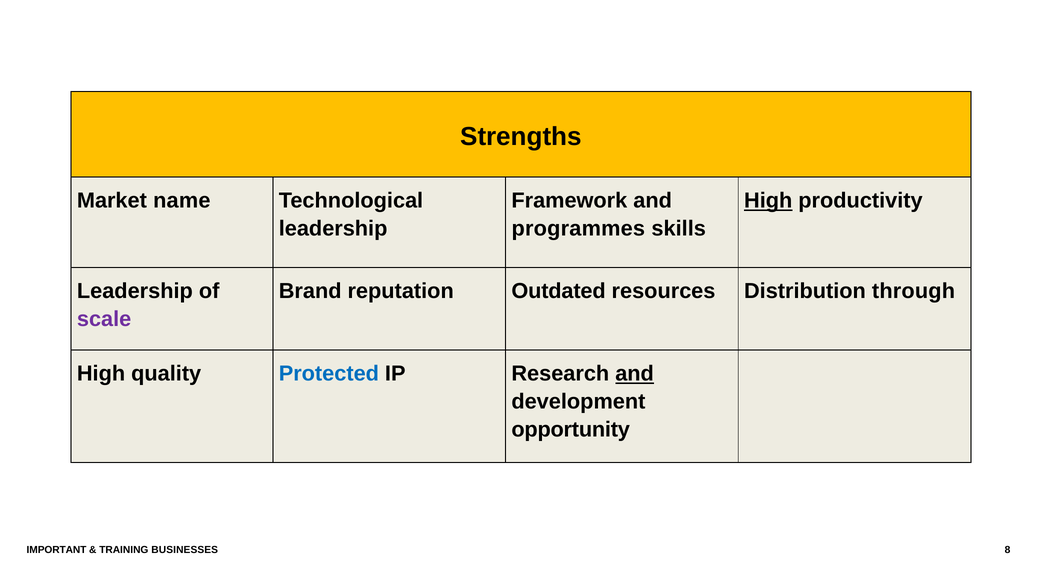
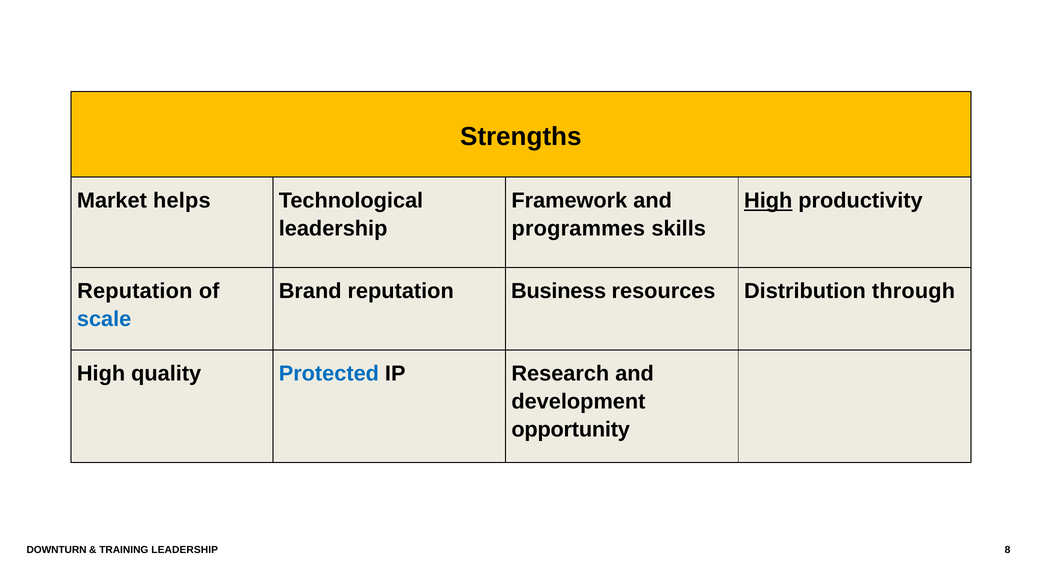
name: name -> helps
Leadership at (135, 291): Leadership -> Reputation
Outdated: Outdated -> Business
scale colour: purple -> blue
and at (635, 374) underline: present -> none
IMPORTANT: IMPORTANT -> DOWNTURN
TRAINING BUSINESSES: BUSINESSES -> LEADERSHIP
